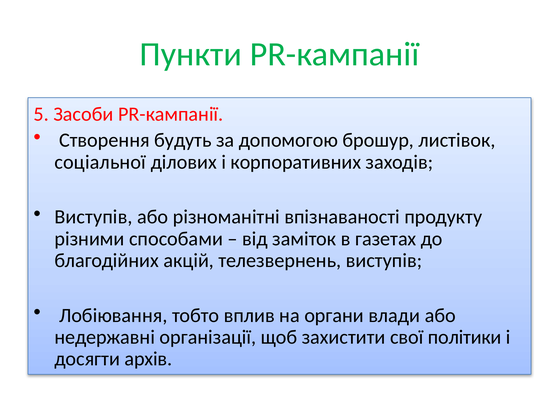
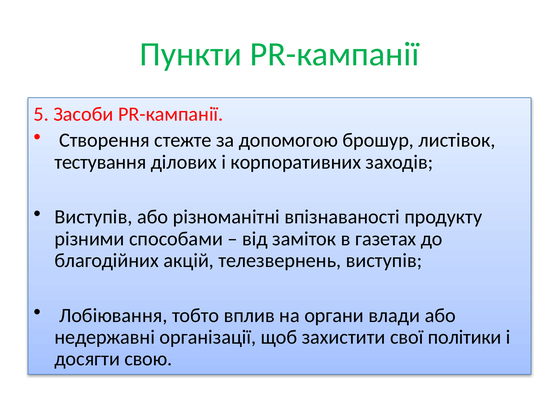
будуть: будуть -> стежте
соціальної: соціальної -> тестування
архів: архів -> свою
